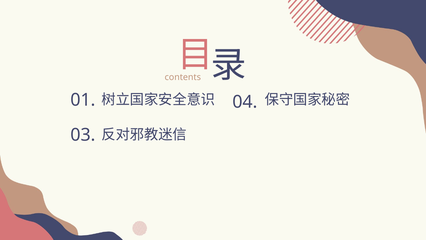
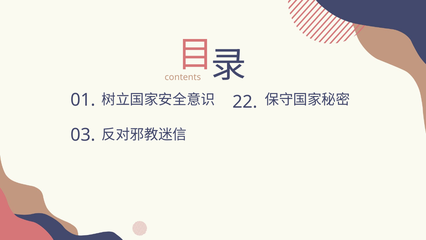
04: 04 -> 22
